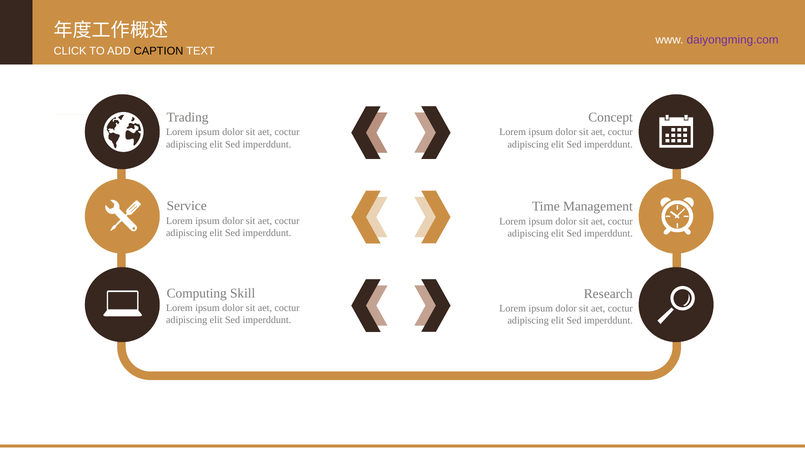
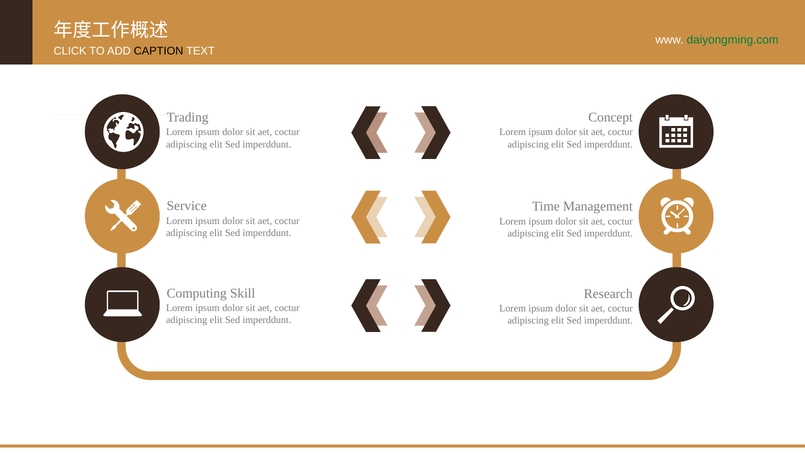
daiyongming.com colour: purple -> green
